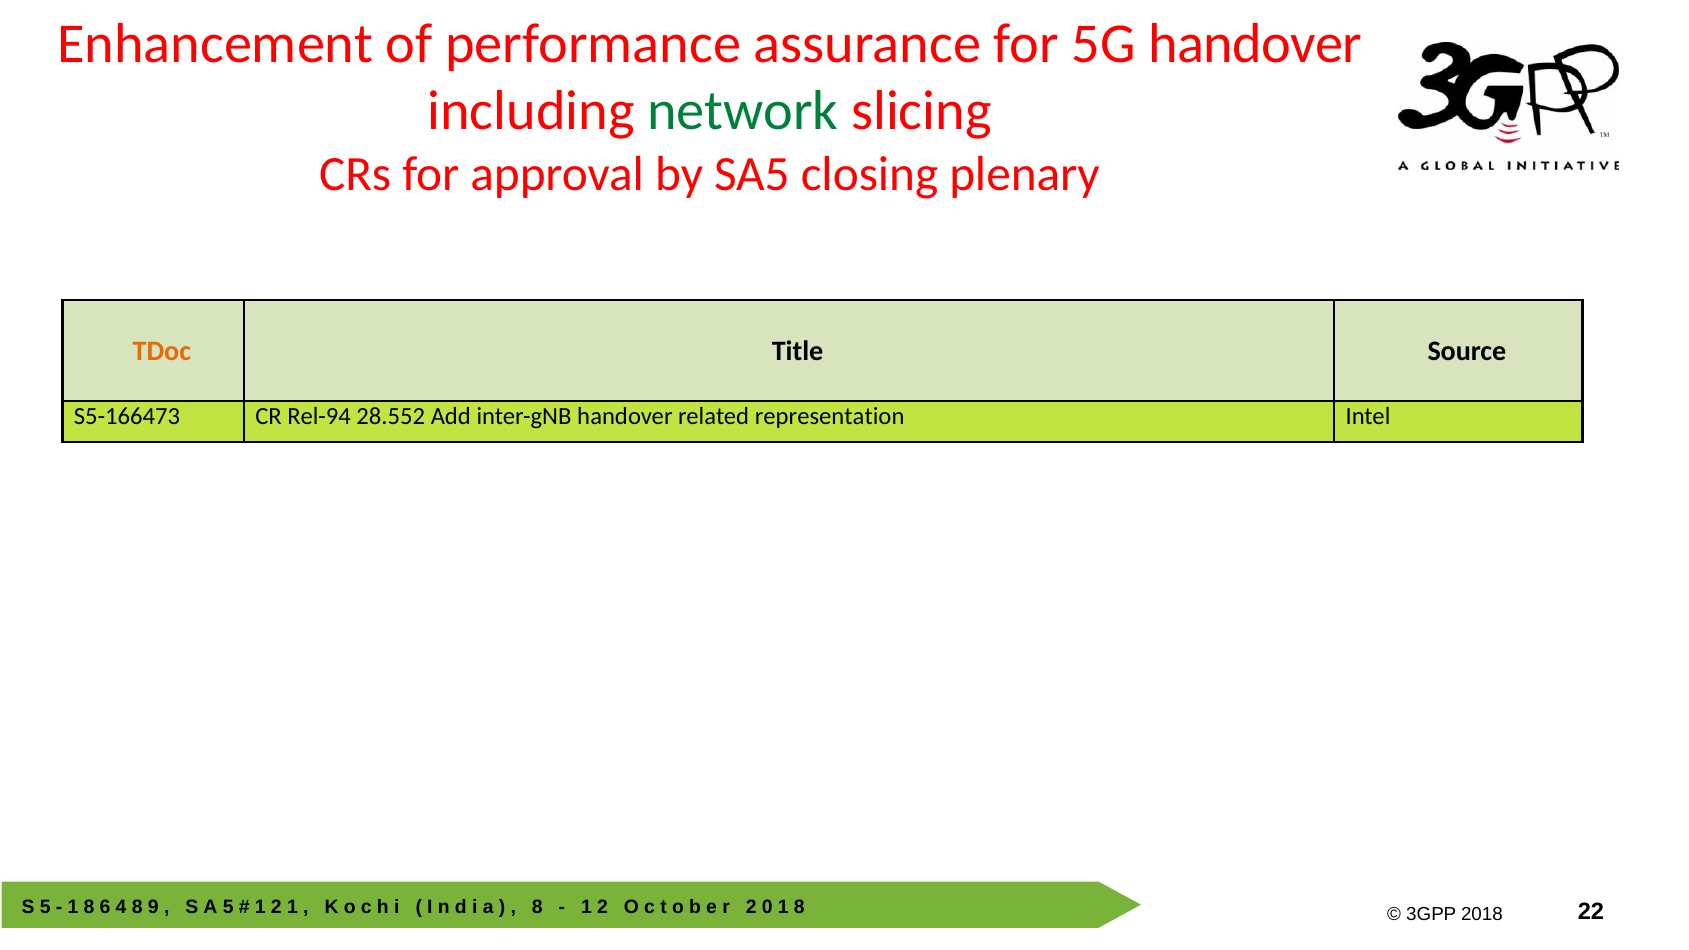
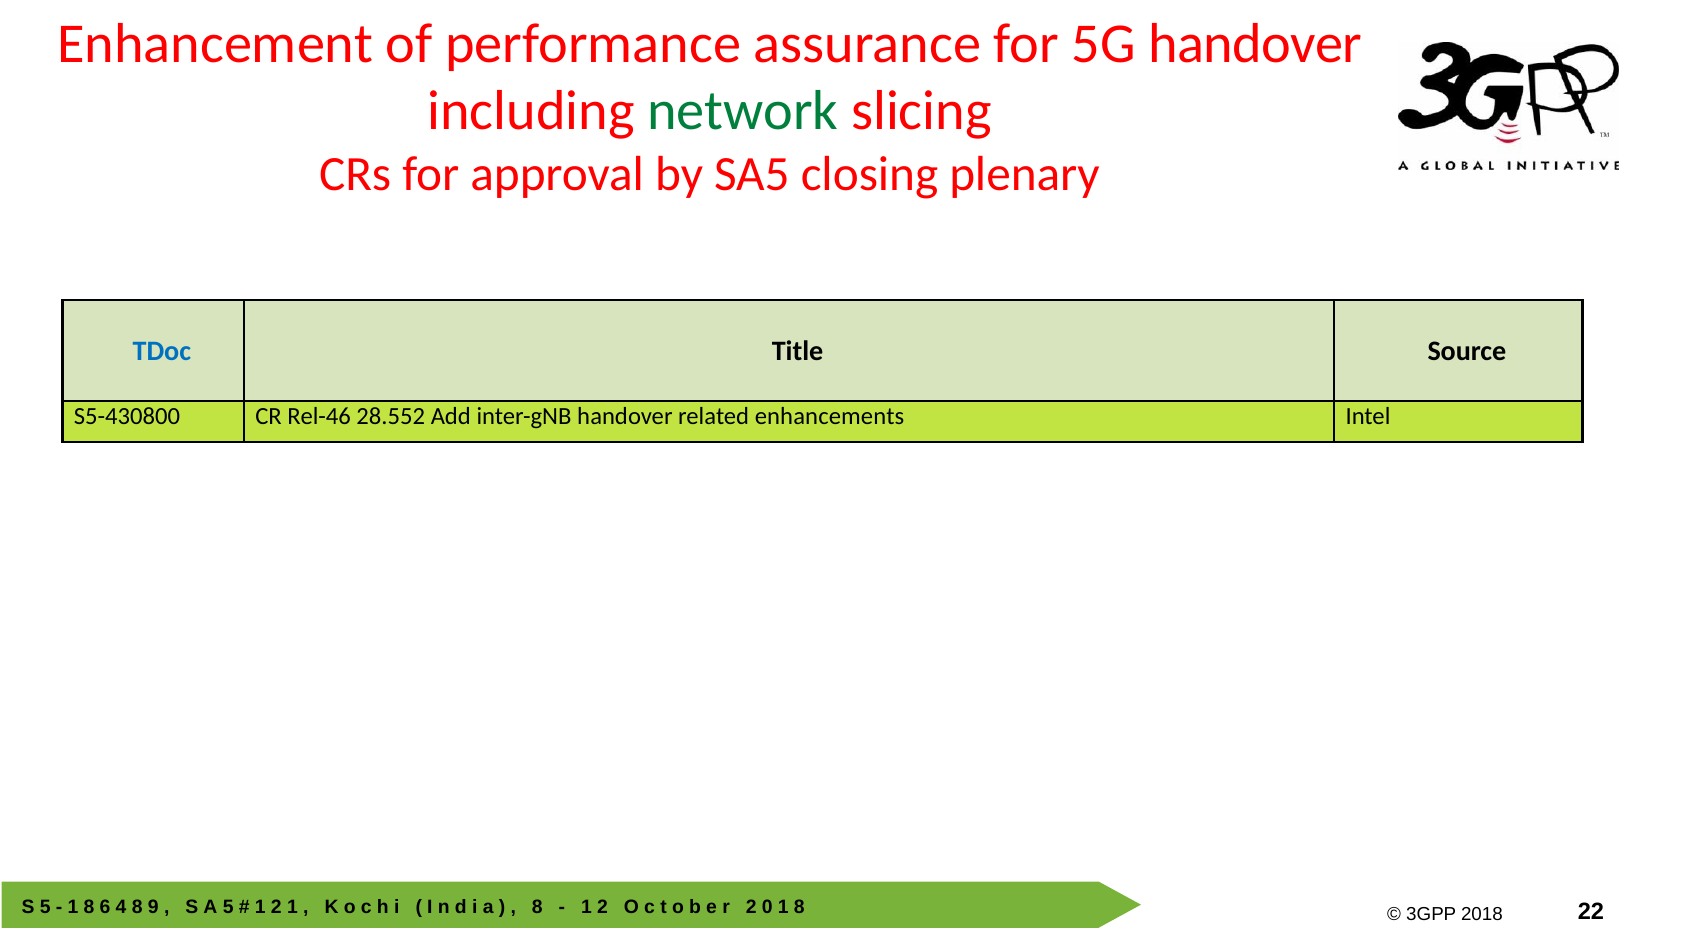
TDoc colour: orange -> blue
S5-166473: S5-166473 -> S5-430800
Rel-94: Rel-94 -> Rel-46
representation: representation -> enhancements
